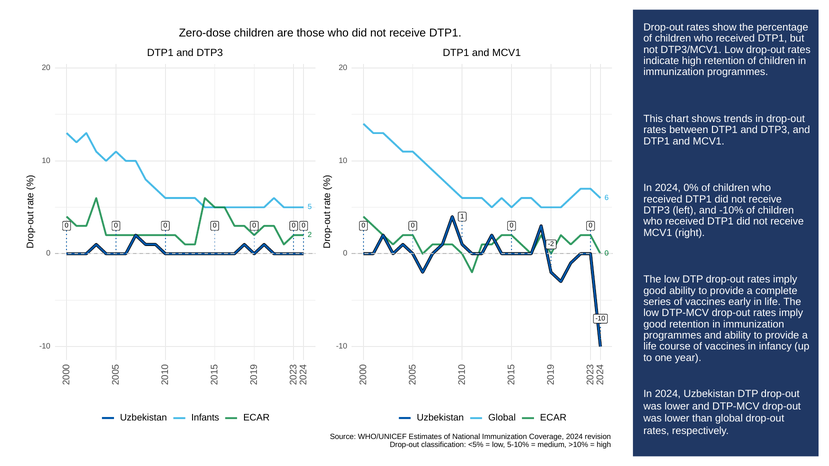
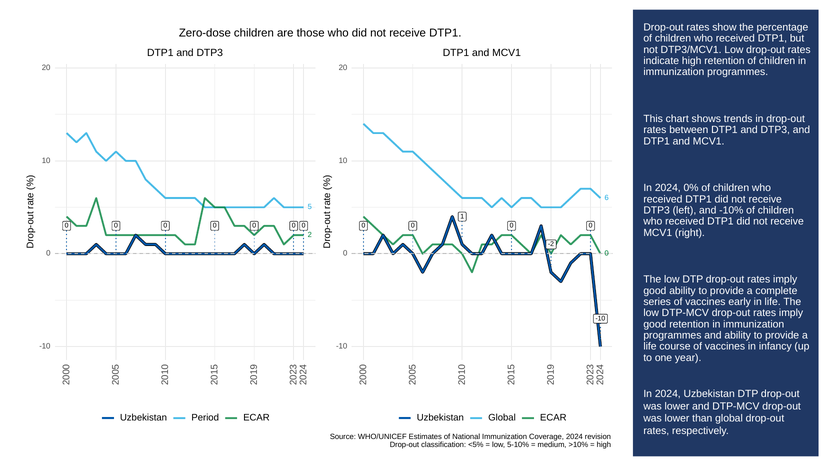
Infants: Infants -> Period
